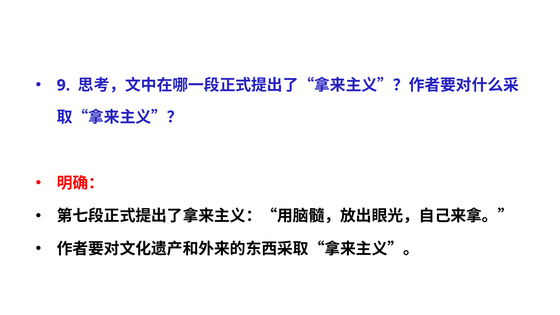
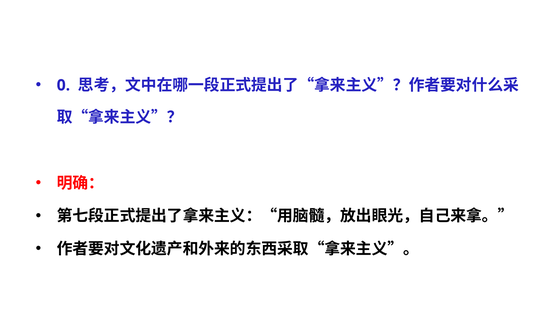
9: 9 -> 0
